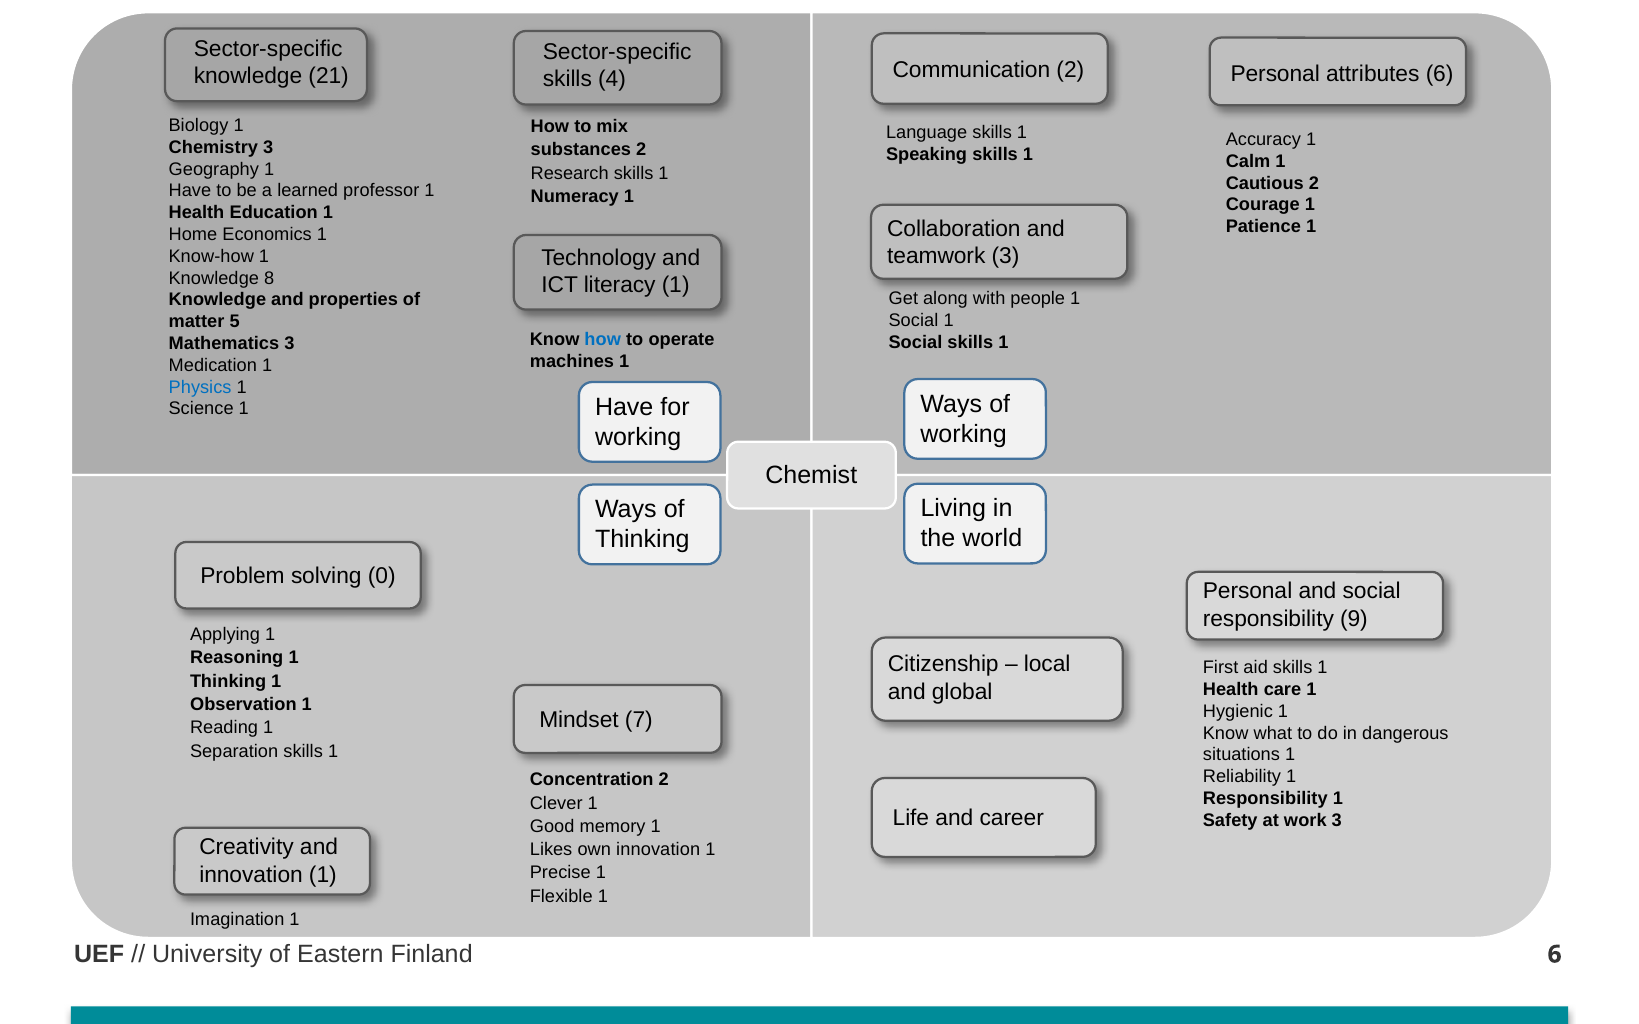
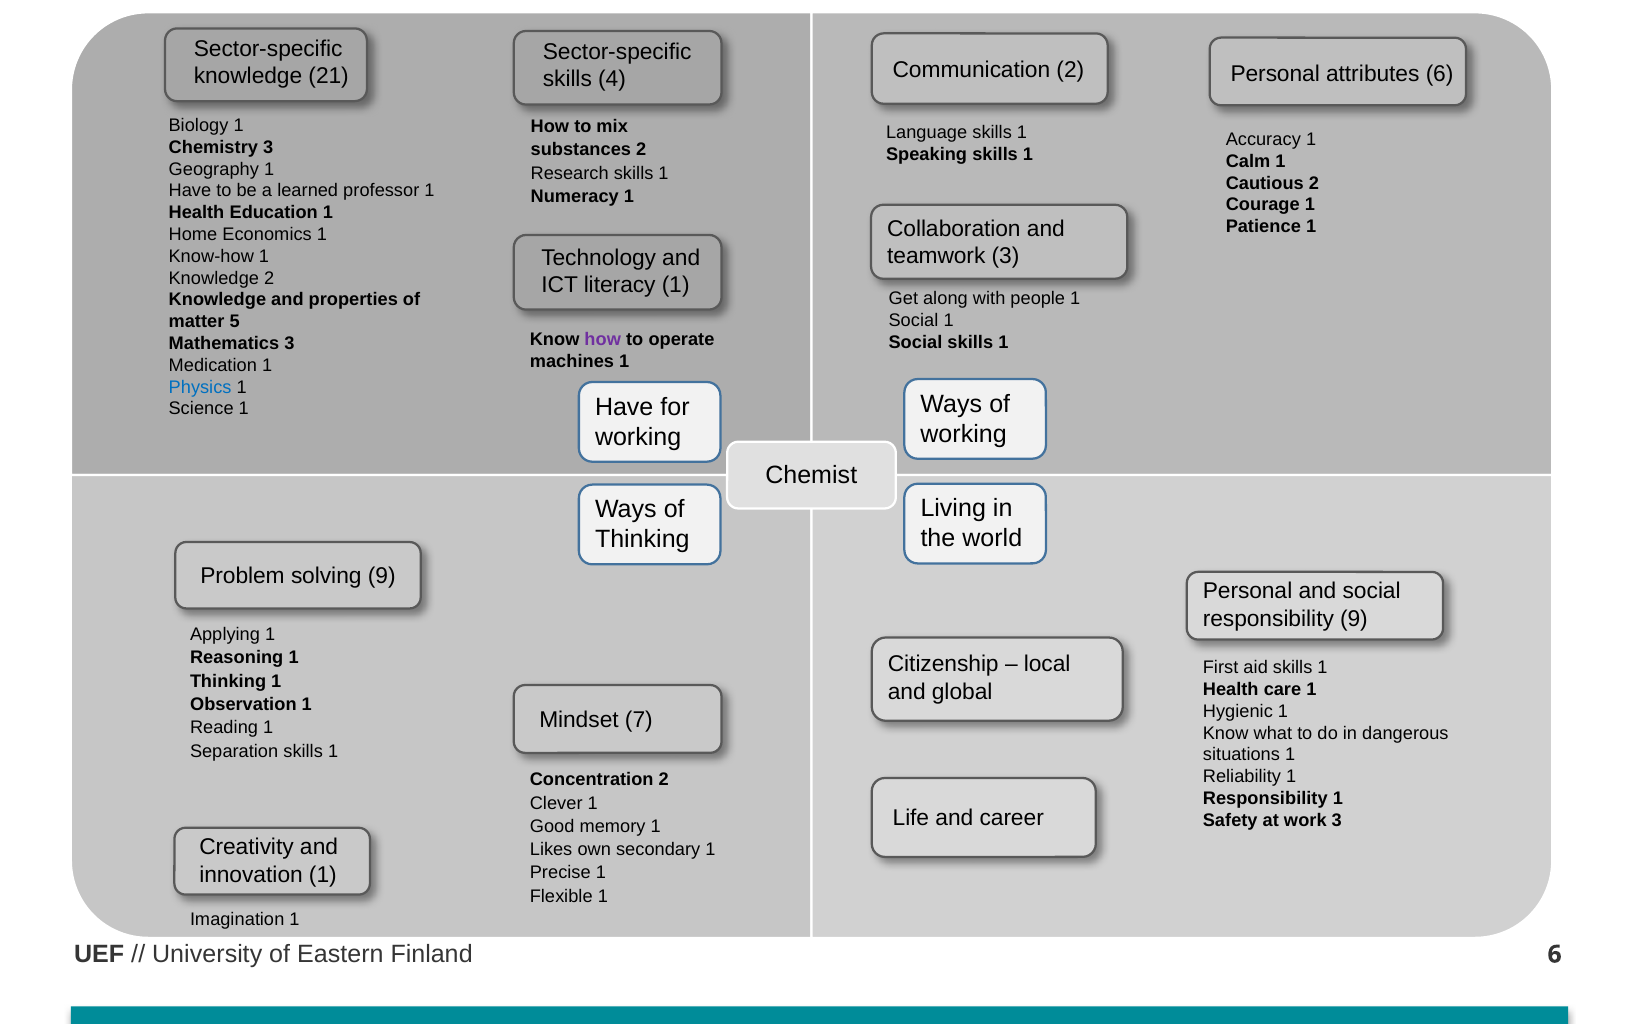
Knowledge 8: 8 -> 2
how at (603, 339) colour: blue -> purple
solving 0: 0 -> 9
own innovation: innovation -> secondary
